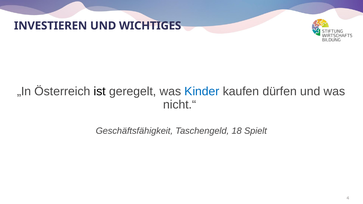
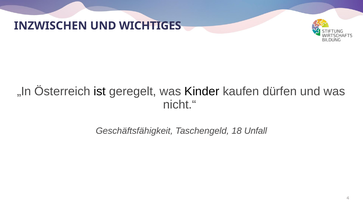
INVESTIEREN: INVESTIEREN -> INZWISCHEN
Kinder colour: blue -> black
Spielt: Spielt -> Unfall
